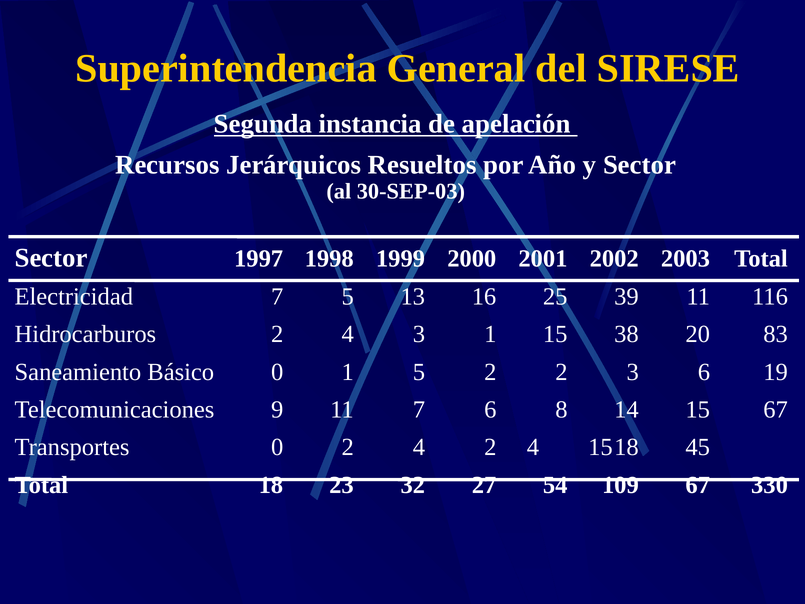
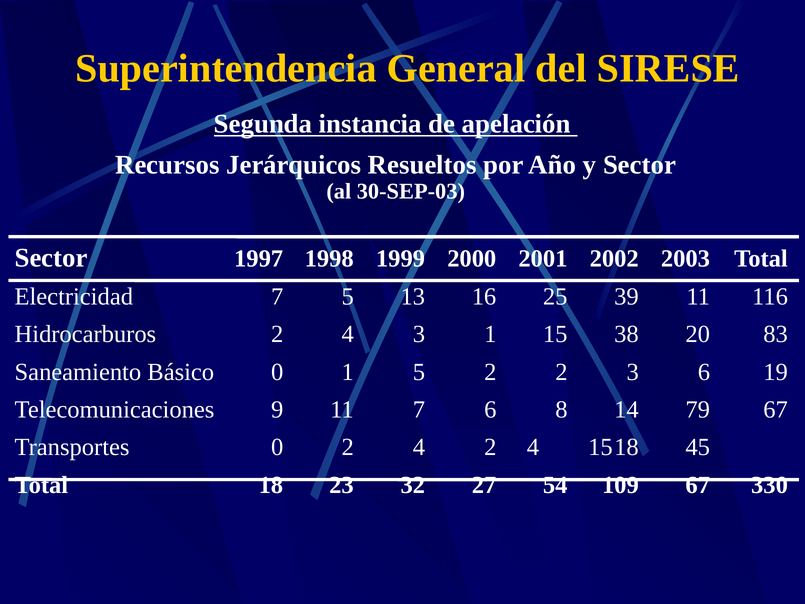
14 15: 15 -> 79
